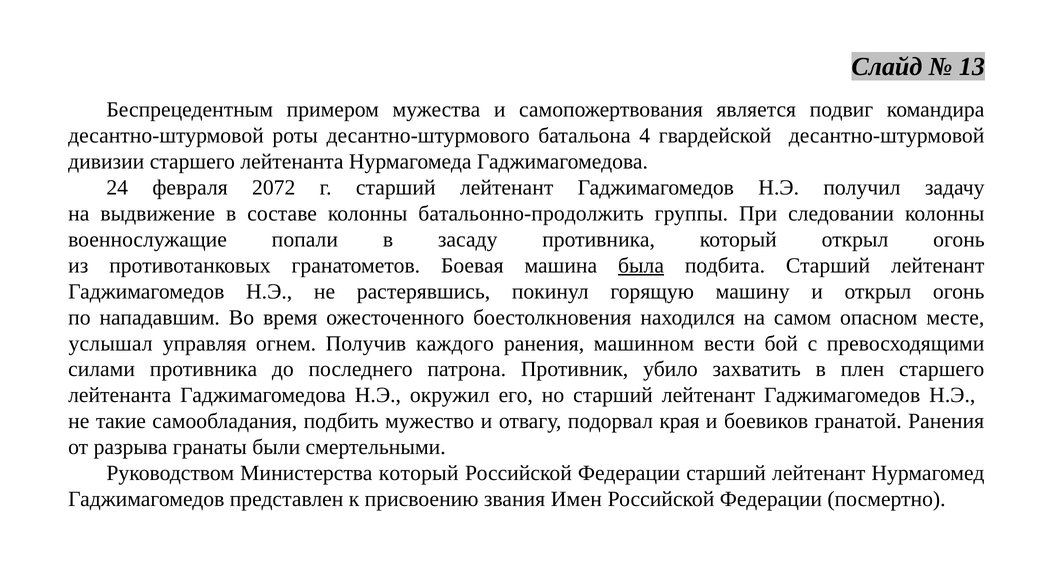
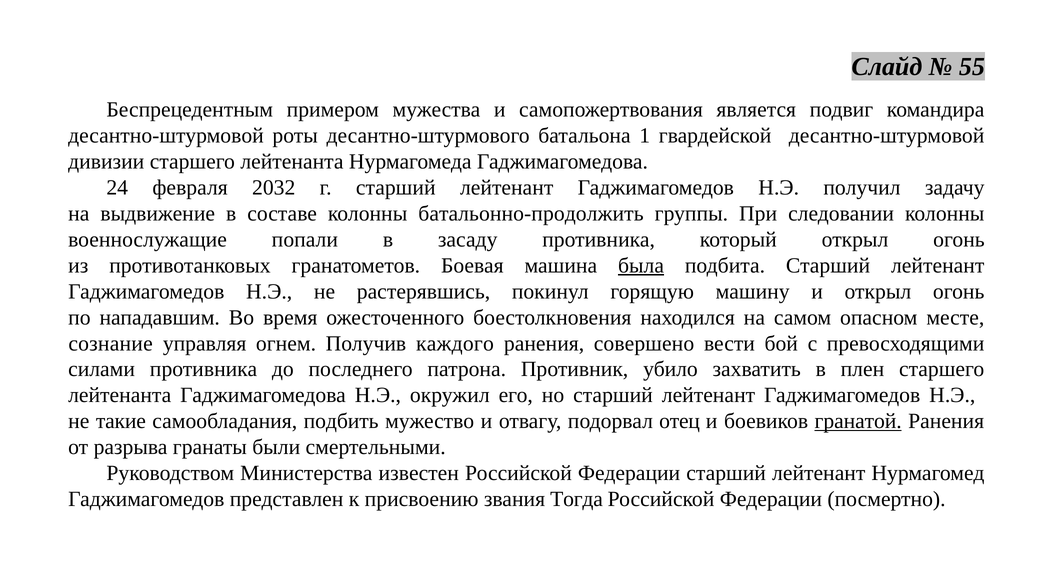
13: 13 -> 55
4: 4 -> 1
2072: 2072 -> 2032
услышал: услышал -> сознание
машинном: машинном -> совершено
края: края -> отец
гранатой underline: none -> present
Министерства который: который -> известен
Имен: Имен -> Тогда
